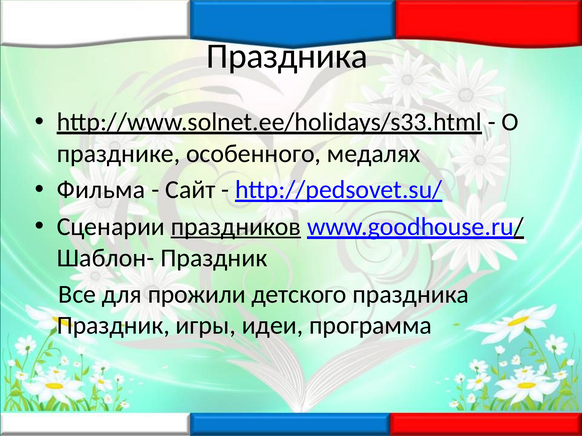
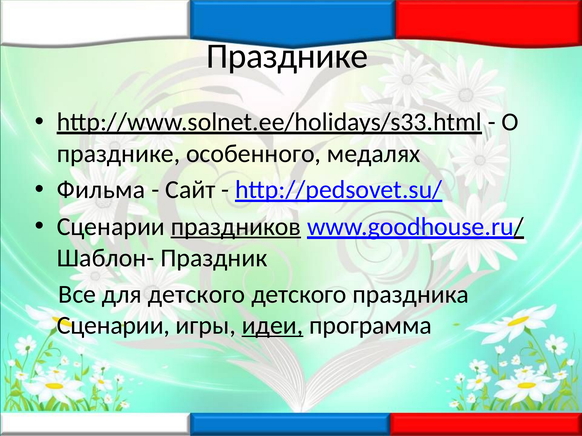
Праздника at (287, 56): Праздника -> Празднике
для прожили: прожили -> детского
Праздник at (113, 326): Праздник -> Сценарии
идеи underline: none -> present
